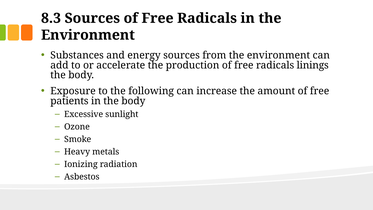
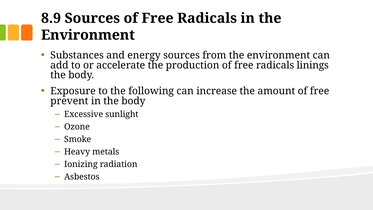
8.3: 8.3 -> 8.9
patients: patients -> prevent
